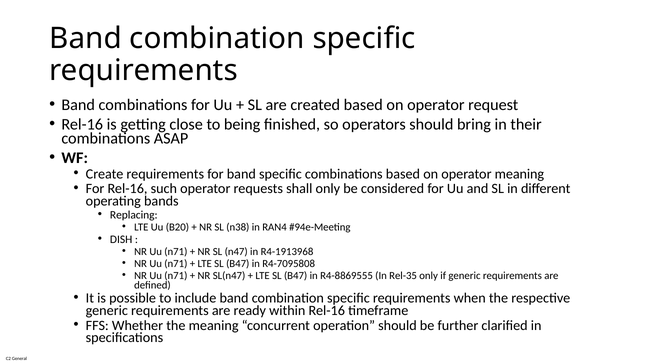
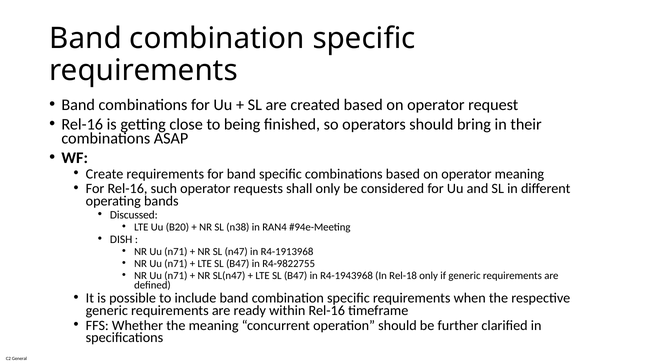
Replacing: Replacing -> Discussed
R4-7095808: R4-7095808 -> R4-9822755
R4-8869555: R4-8869555 -> R4-1943968
Rel-35: Rel-35 -> Rel-18
